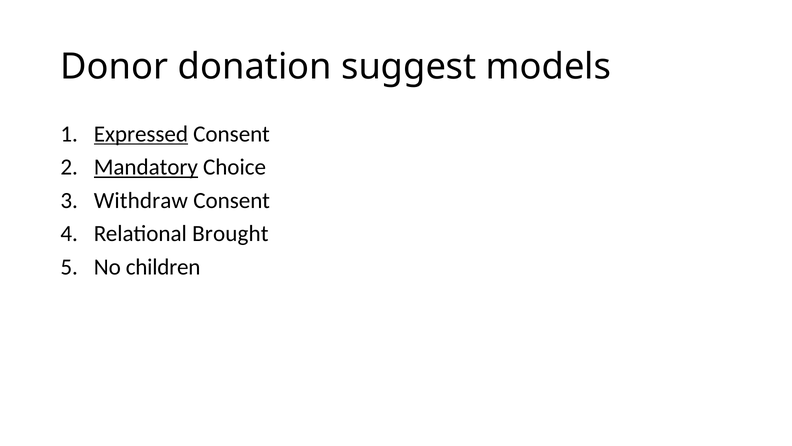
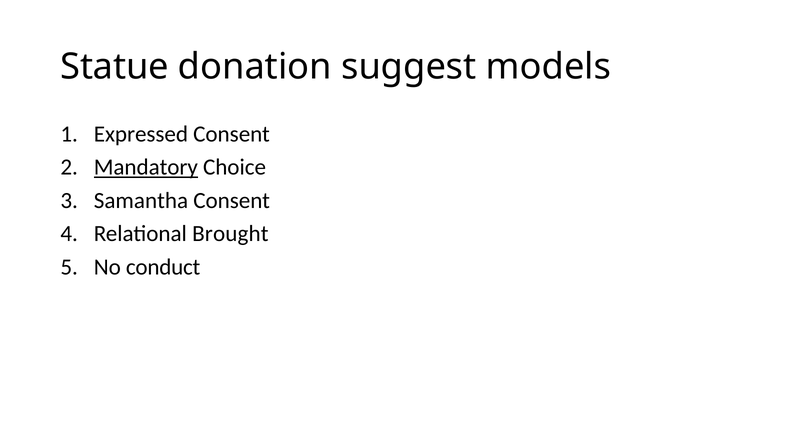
Donor: Donor -> Statue
Expressed underline: present -> none
Withdraw: Withdraw -> Samantha
children: children -> conduct
